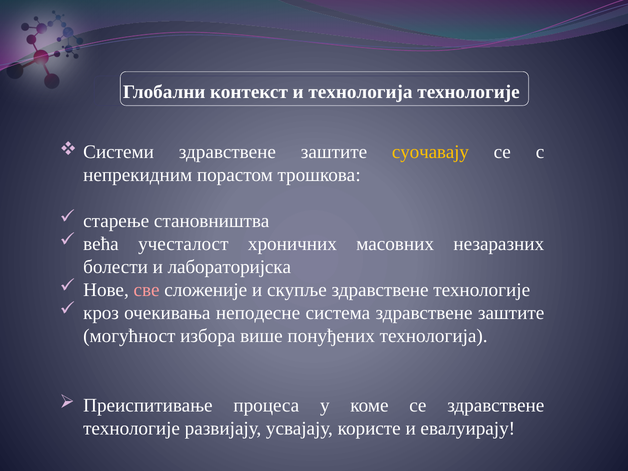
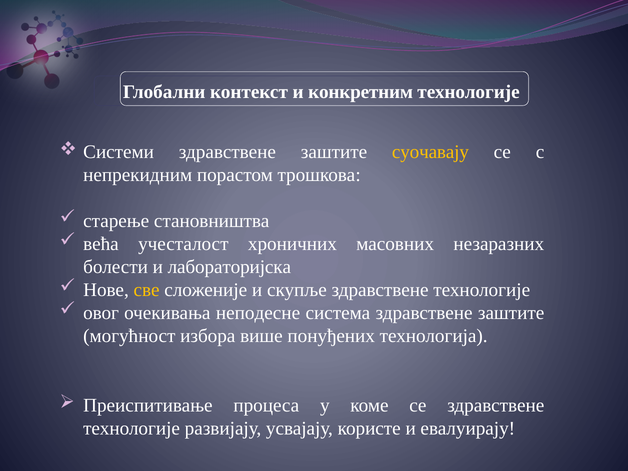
и технологија: технологија -> конкретним
све colour: pink -> yellow
кроз: кроз -> овог
